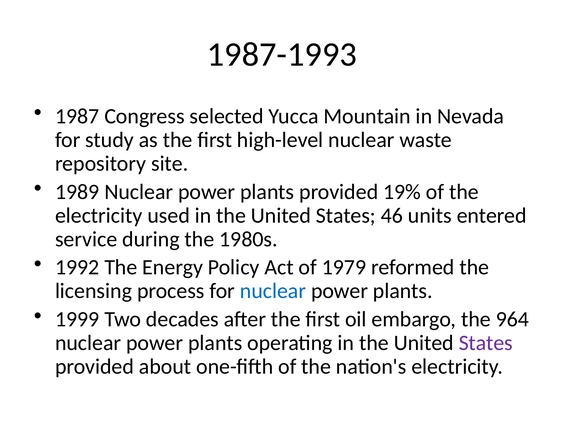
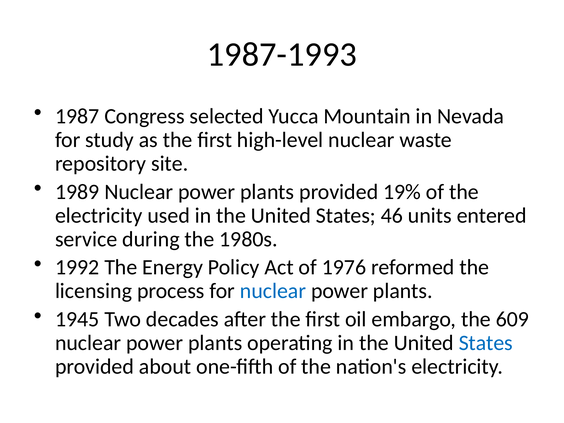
1979: 1979 -> 1976
1999: 1999 -> 1945
964: 964 -> 609
States at (486, 343) colour: purple -> blue
